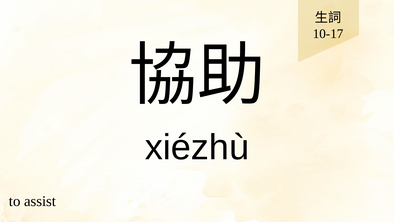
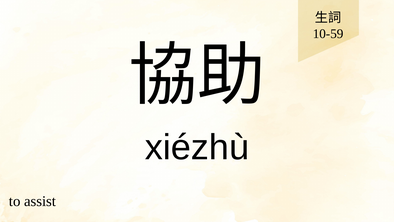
10-17: 10-17 -> 10-59
